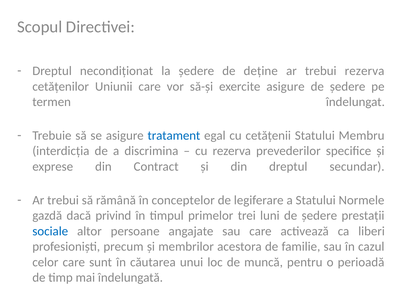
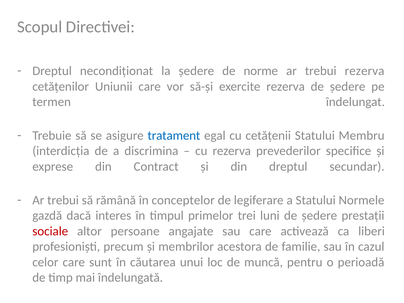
deține: deține -> norme
exercite asigure: asigure -> rezerva
privind: privind -> interes
sociale colour: blue -> red
